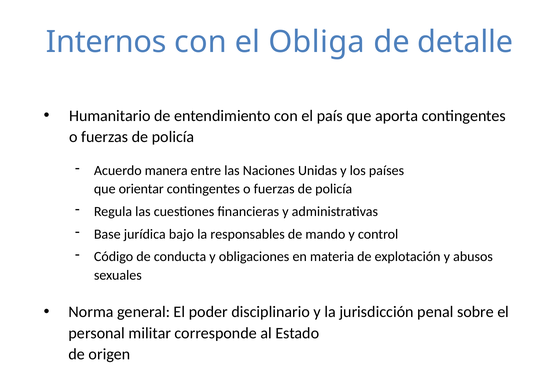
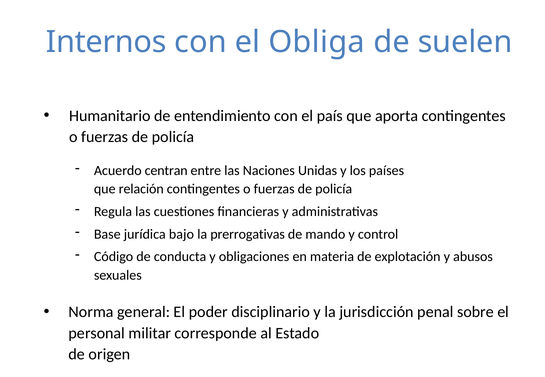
detalle: detalle -> suelen
manera: manera -> centran
orientar: orientar -> relación
responsables: responsables -> prerrogativas
